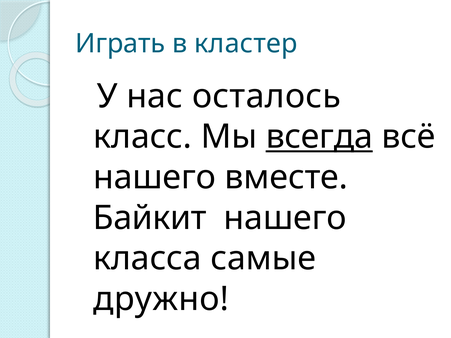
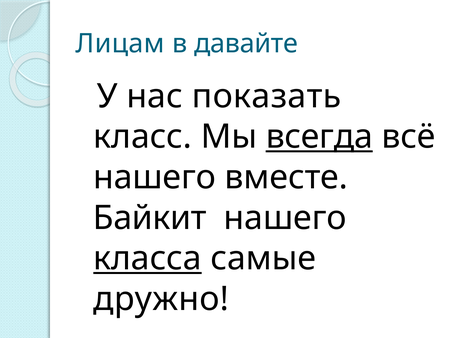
Играть: Играть -> Лицам
кластер: кластер -> давайте
осталось: осталось -> показать
класса underline: none -> present
